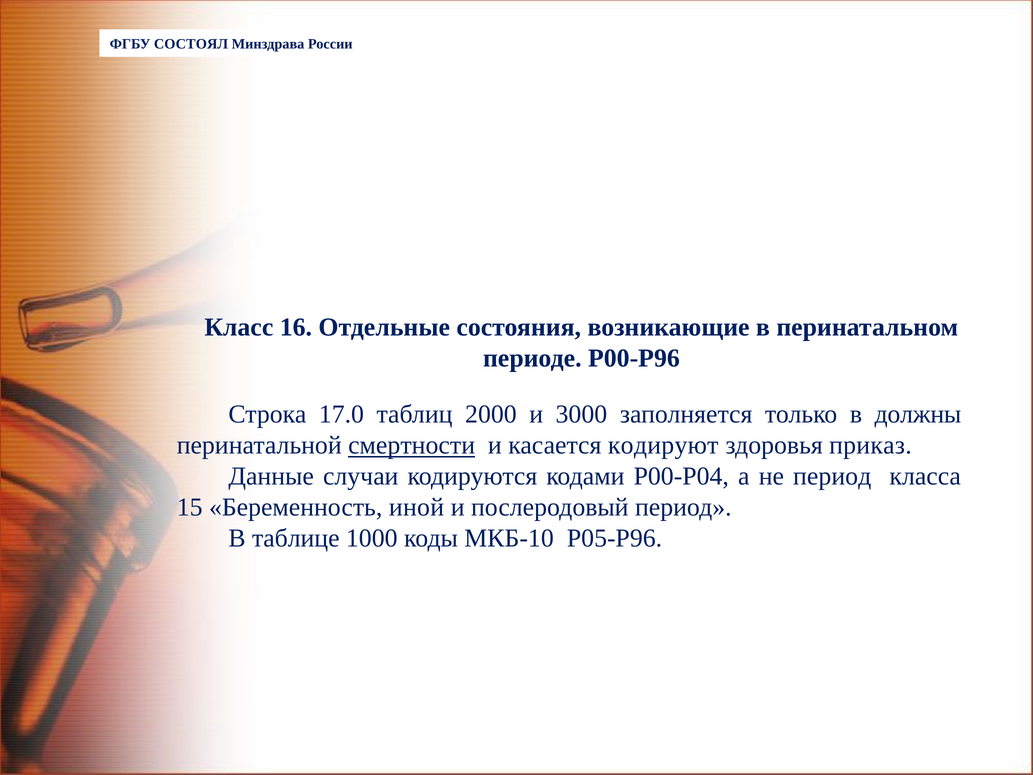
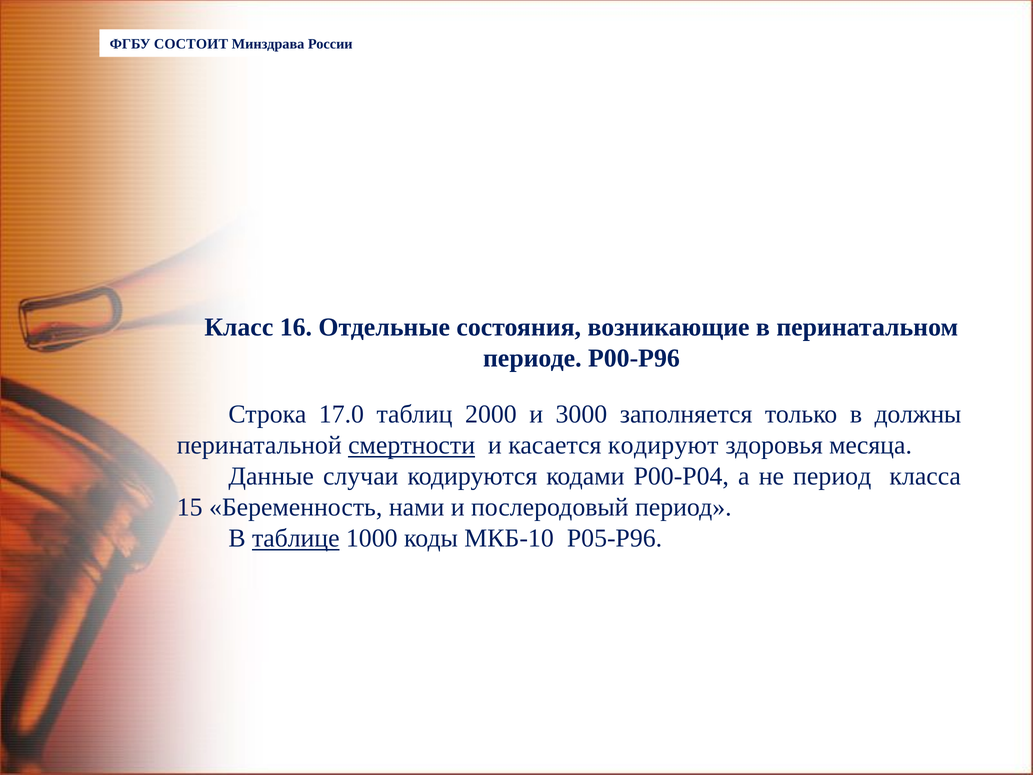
СОСТОЯЛ: СОСТОЯЛ -> СОСТОИТ
приказ: приказ -> месяца
иной: иной -> нами
таблице underline: none -> present
